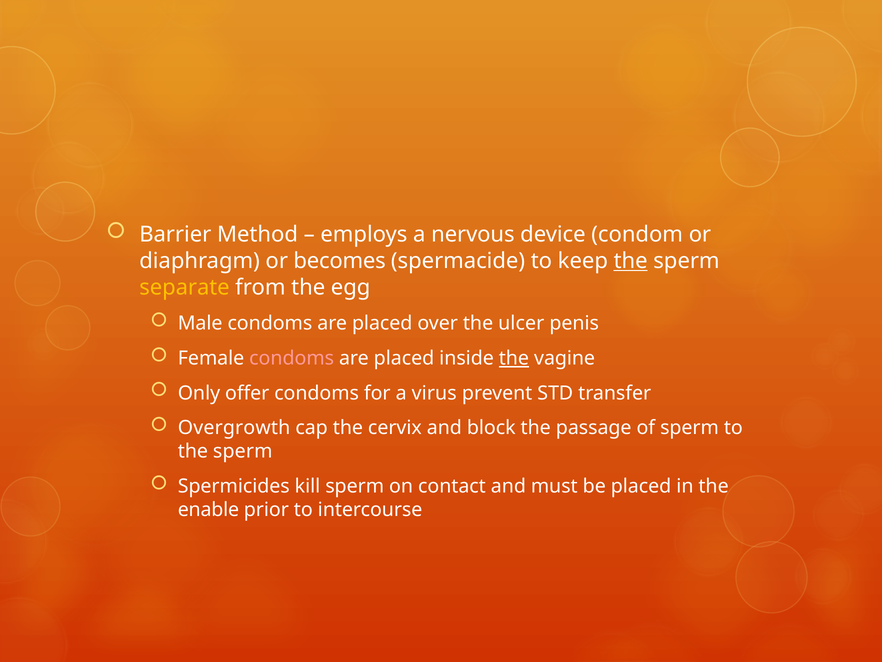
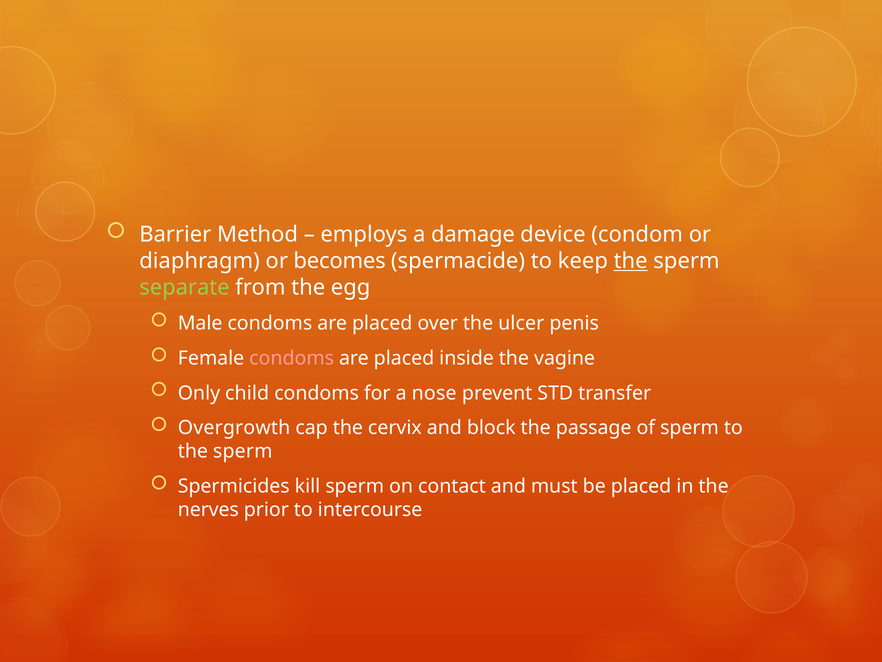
nervous: nervous -> damage
separate colour: yellow -> light green
the at (514, 358) underline: present -> none
offer: offer -> child
virus: virus -> nose
enable: enable -> nerves
